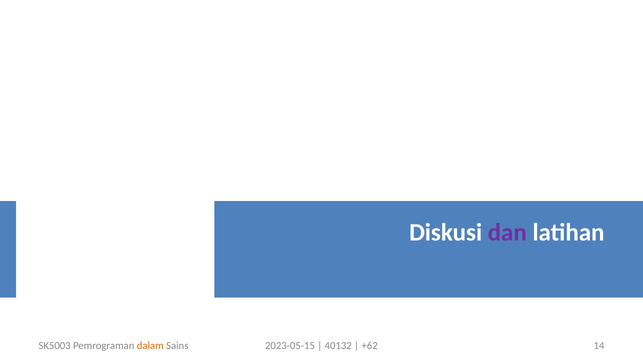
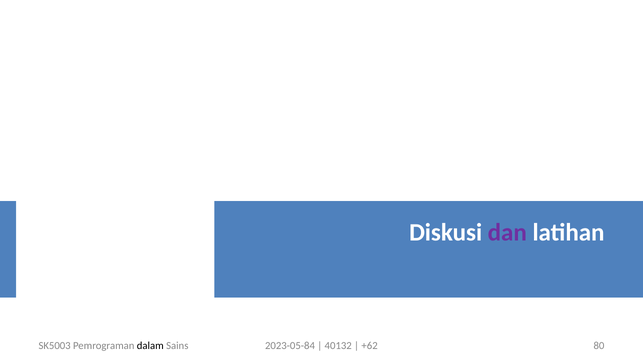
dalam colour: orange -> black
2023-05-15: 2023-05-15 -> 2023-05-84
14: 14 -> 80
